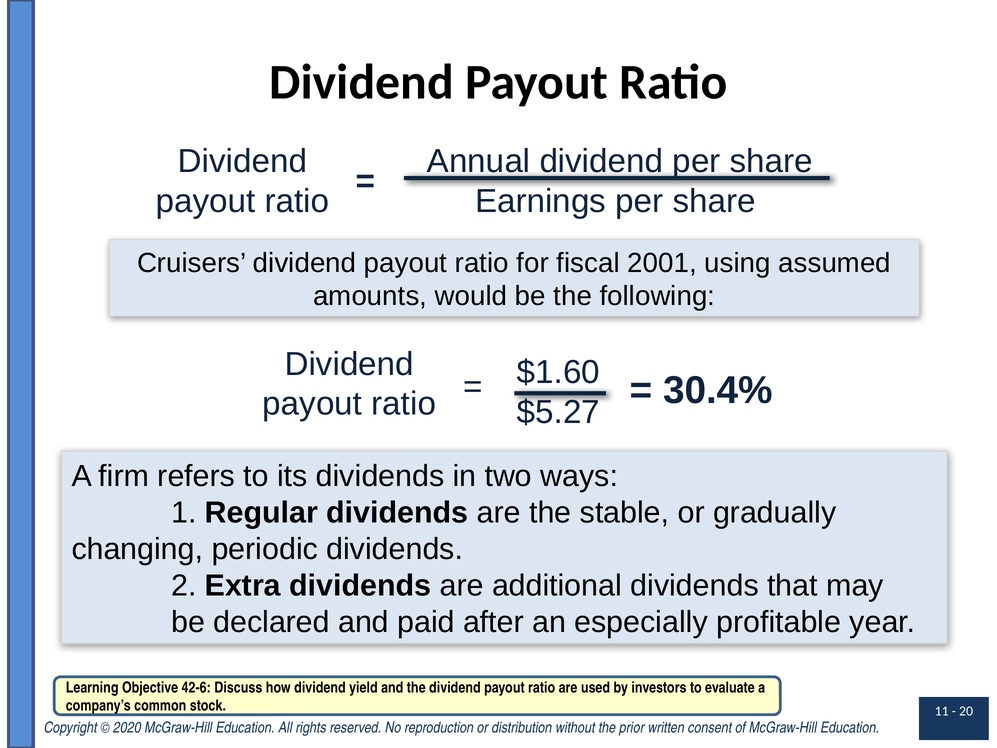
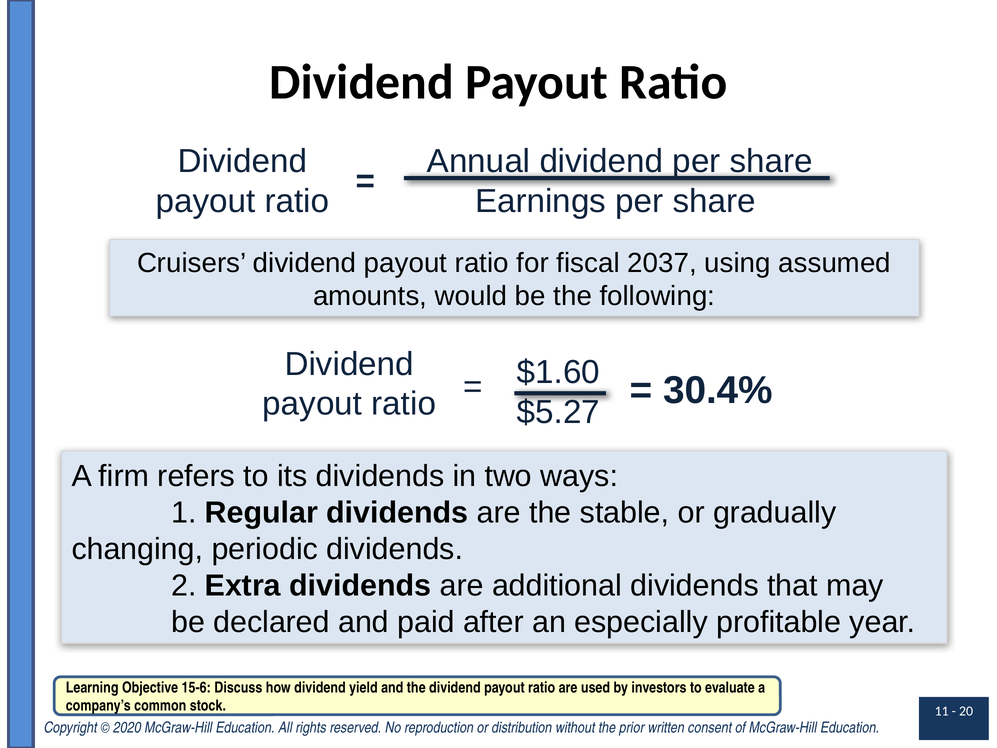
2001: 2001 -> 2037
42-6: 42-6 -> 15-6
